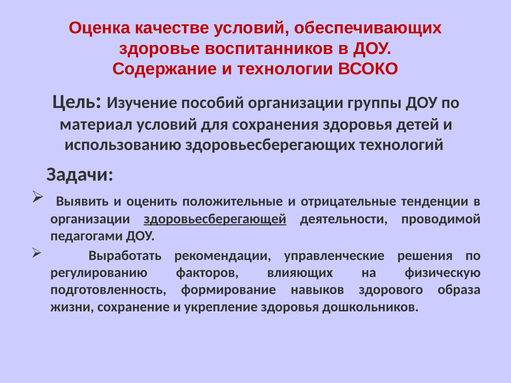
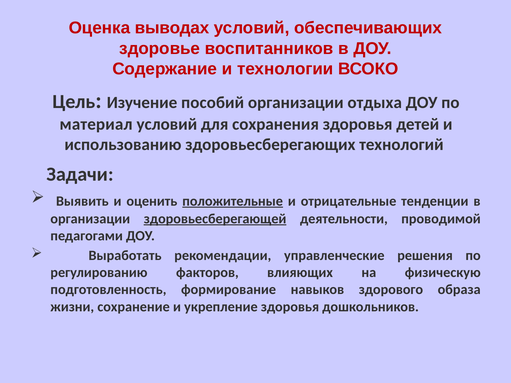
качестве: качестве -> выводах
группы: группы -> отдыха
положительные underline: none -> present
